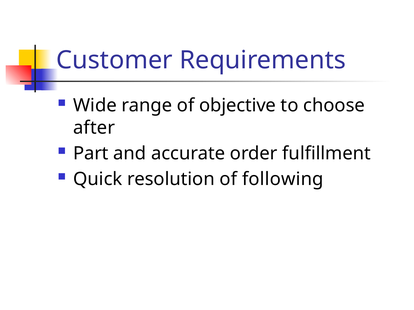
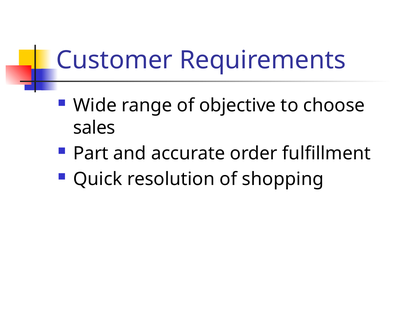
after: after -> sales
following: following -> shopping
